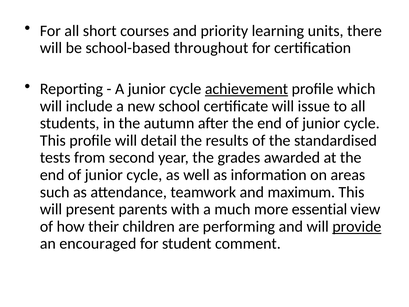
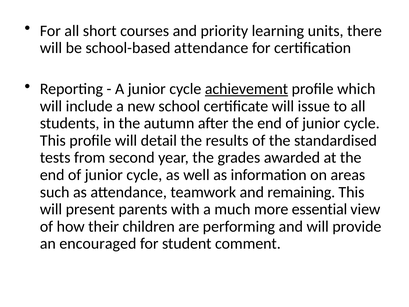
school-based throughout: throughout -> attendance
maximum: maximum -> remaining
provide underline: present -> none
